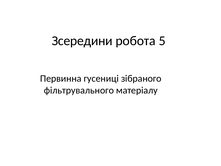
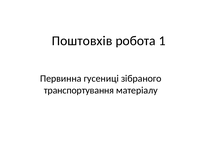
Зсередини: Зсередини -> Поштовхів
5: 5 -> 1
фільтрувального: фільтрувального -> транспортування
